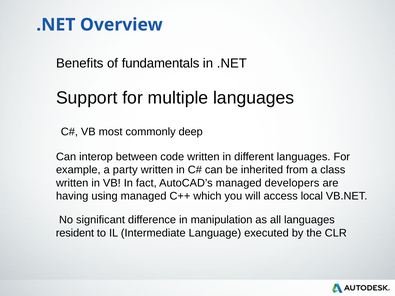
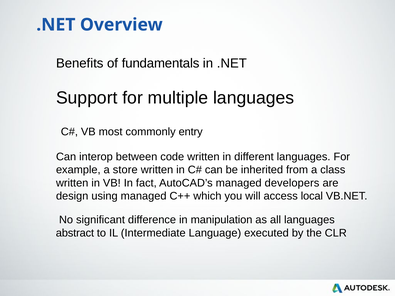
deep: deep -> entry
party: party -> store
having: having -> design
resident: resident -> abstract
